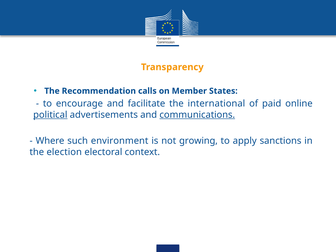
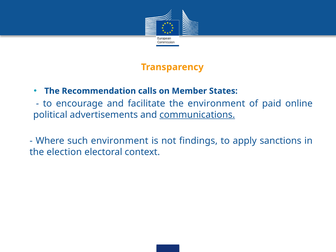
the international: international -> environment
political underline: present -> none
growing: growing -> findings
